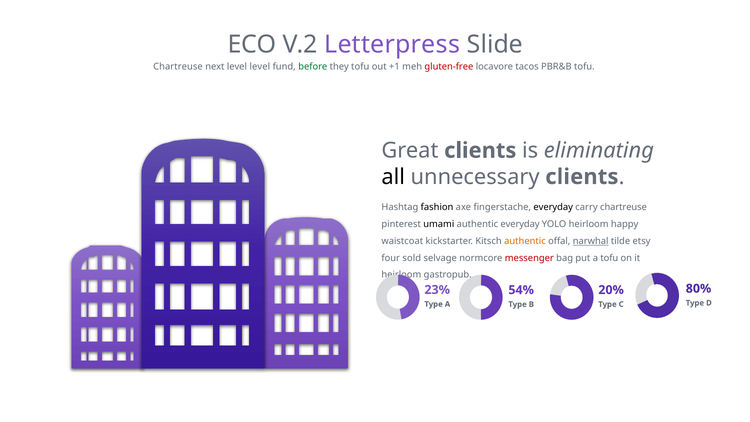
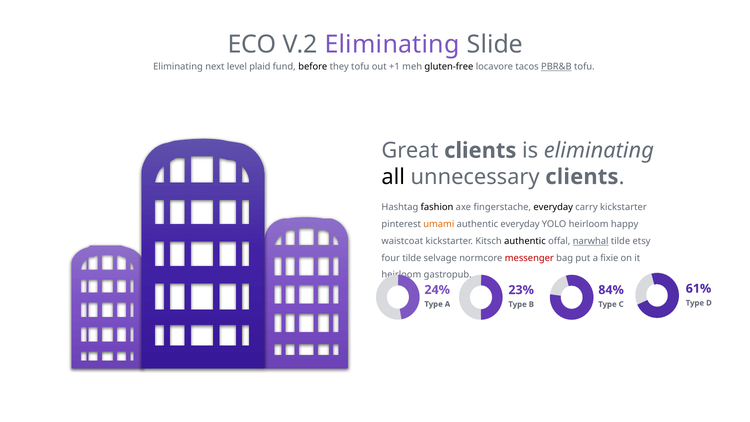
V.2 Letterpress: Letterpress -> Eliminating
Chartreuse at (178, 67): Chartreuse -> Eliminating
level level: level -> plaid
before colour: green -> black
gluten-free colour: red -> black
PBR&B underline: none -> present
carry chartreuse: chartreuse -> kickstarter
umami colour: black -> orange
authentic at (525, 241) colour: orange -> black
four sold: sold -> tilde
a tofu: tofu -> fixie
80%: 80% -> 61%
23%: 23% -> 24%
54%: 54% -> 23%
20%: 20% -> 84%
